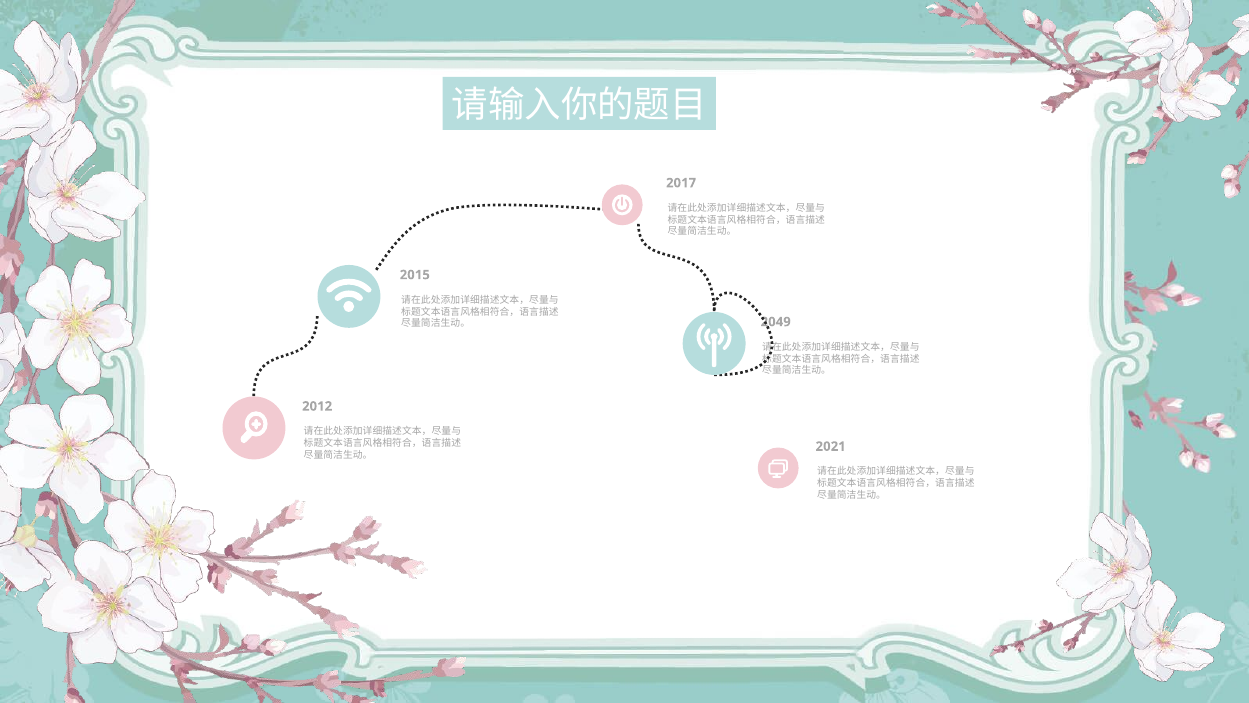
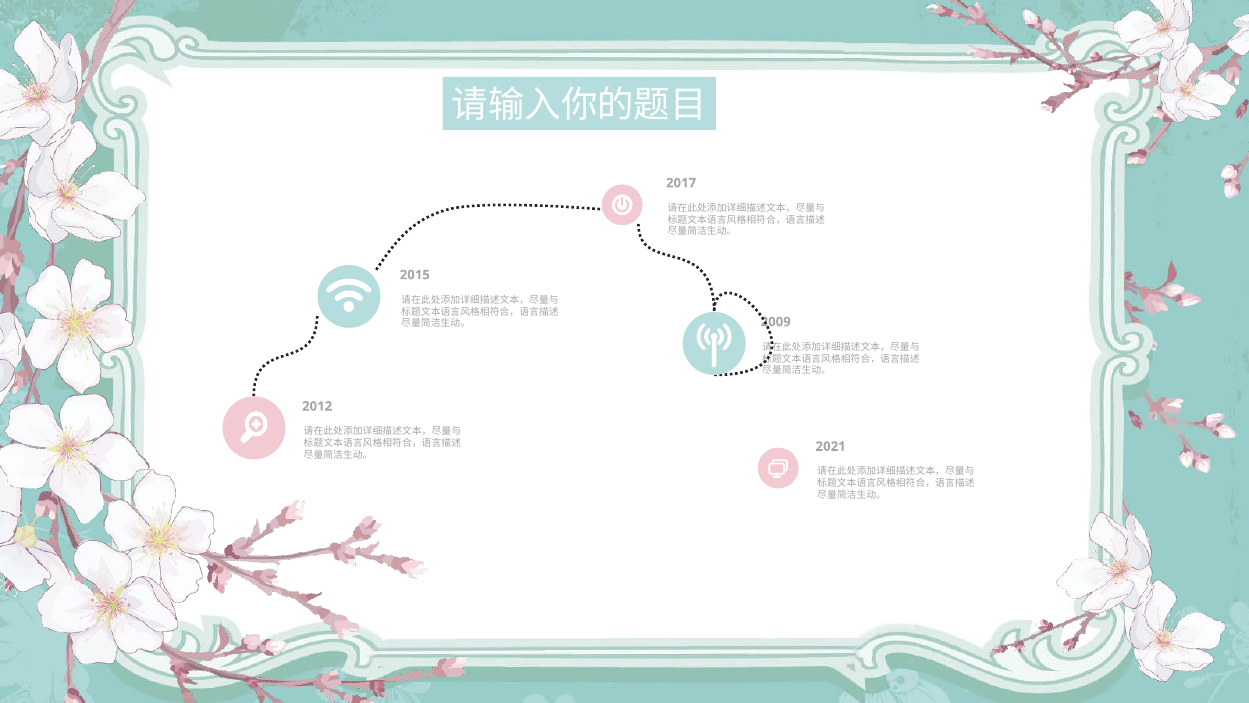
2049: 2049 -> 2009
